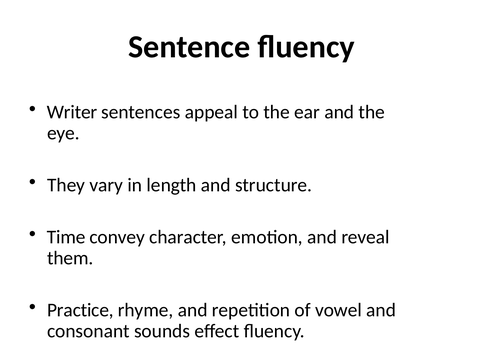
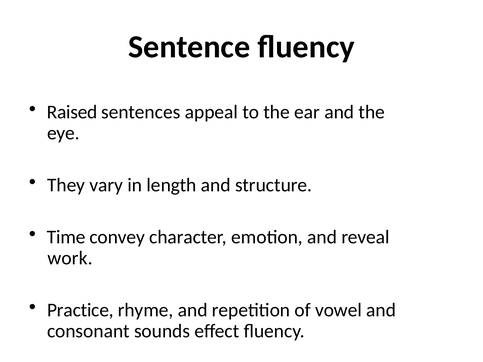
Writer: Writer -> Raised
them: them -> work
